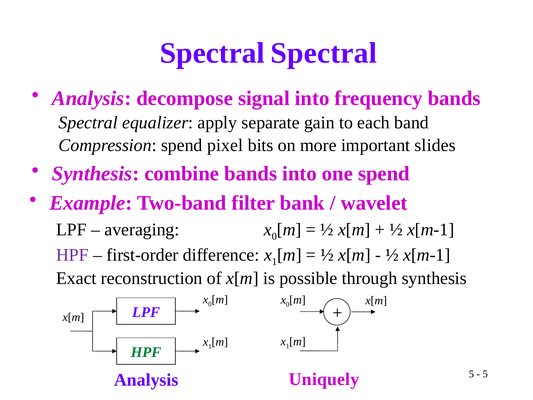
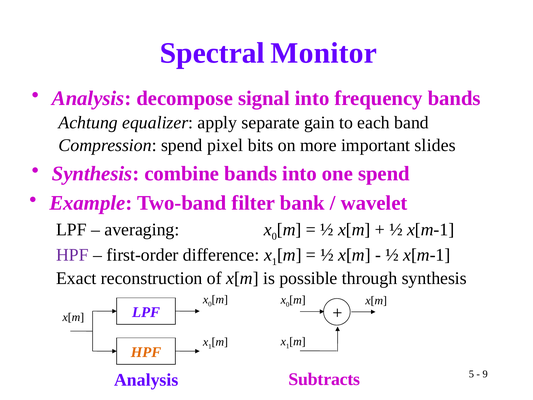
Spectral Spectral: Spectral -> Monitor
Spectral at (88, 122): Spectral -> Achtung
HPF at (146, 352) colour: green -> orange
5 at (485, 374): 5 -> 9
Uniquely: Uniquely -> Subtracts
